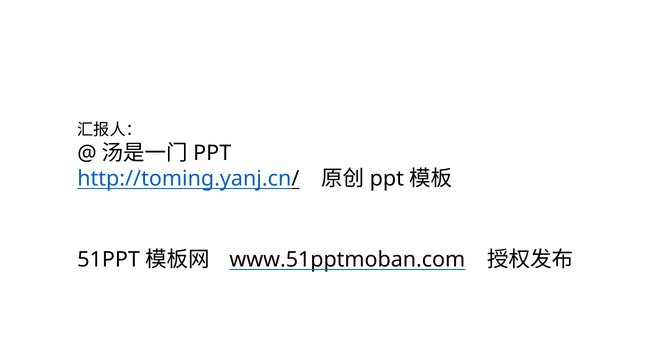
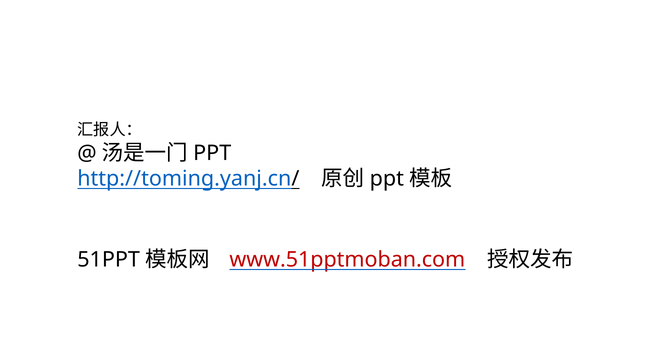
www.51pptmoban.com colour: black -> red
